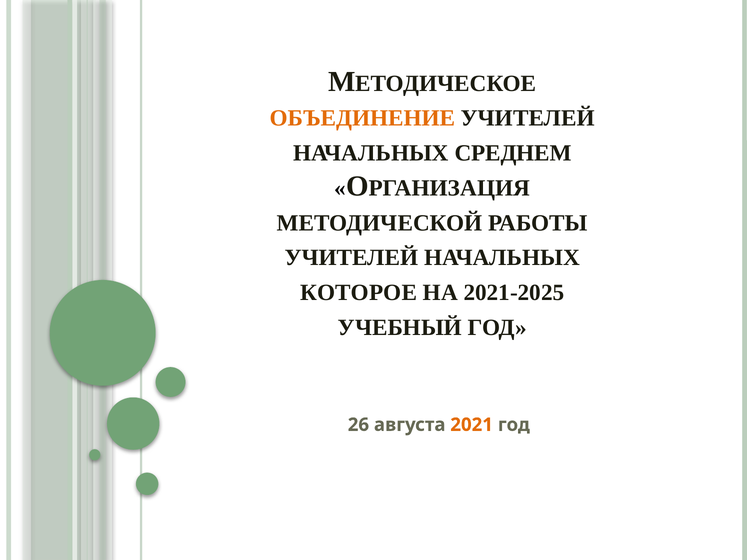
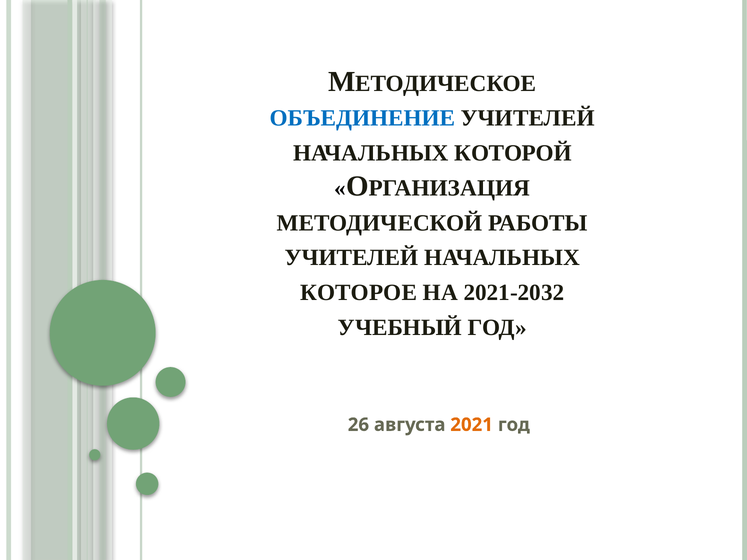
ОБЪЕДИНЕНИЕ colour: orange -> blue
СРЕДНЕМ: СРЕДНЕМ -> КОТОРОЙ
2021-2025: 2021-2025 -> 2021-2032
